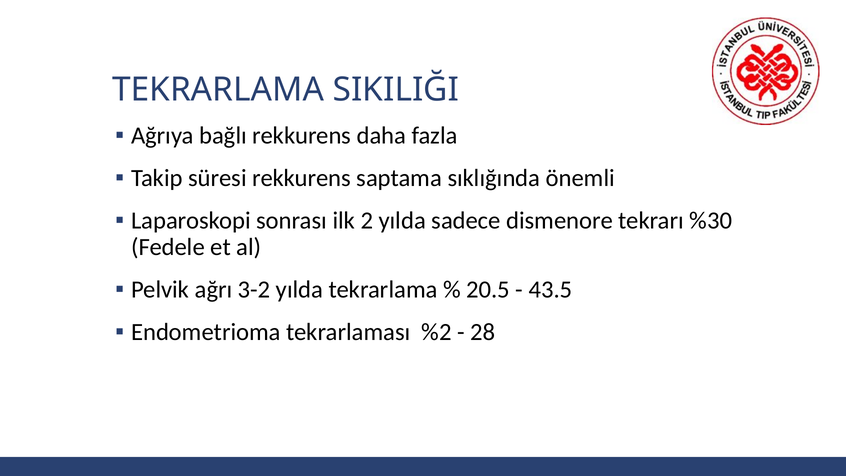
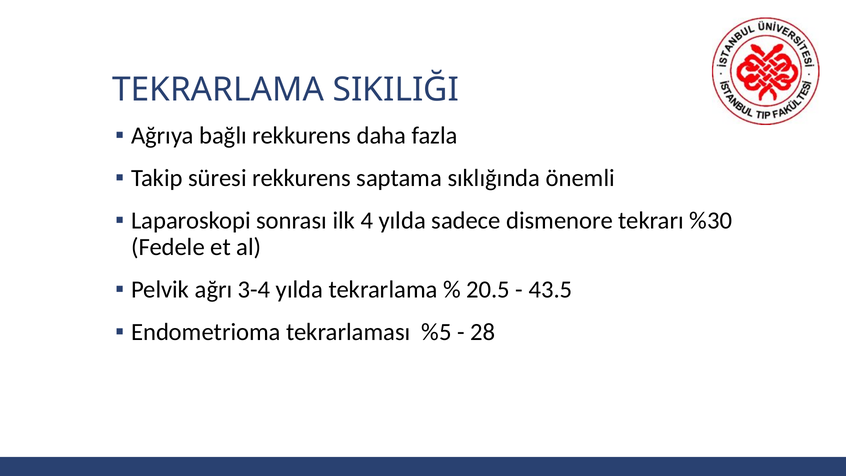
2: 2 -> 4
3-2: 3-2 -> 3-4
%2: %2 -> %5
